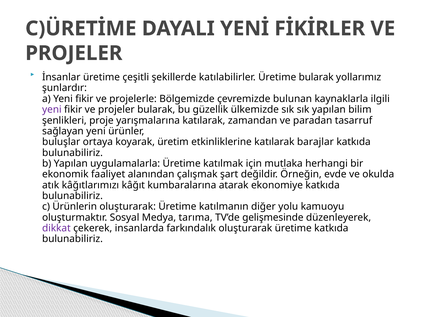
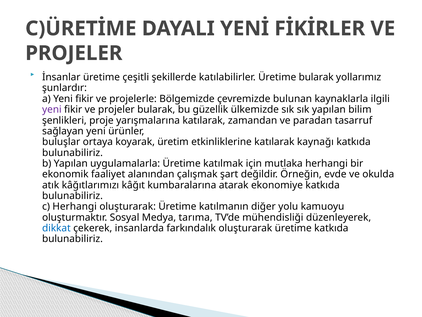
barajlar: barajlar -> kaynağı
c Ürünlerin: Ürünlerin -> Herhangi
gelişmesinde: gelişmesinde -> mühendisliği
dikkat colour: purple -> blue
